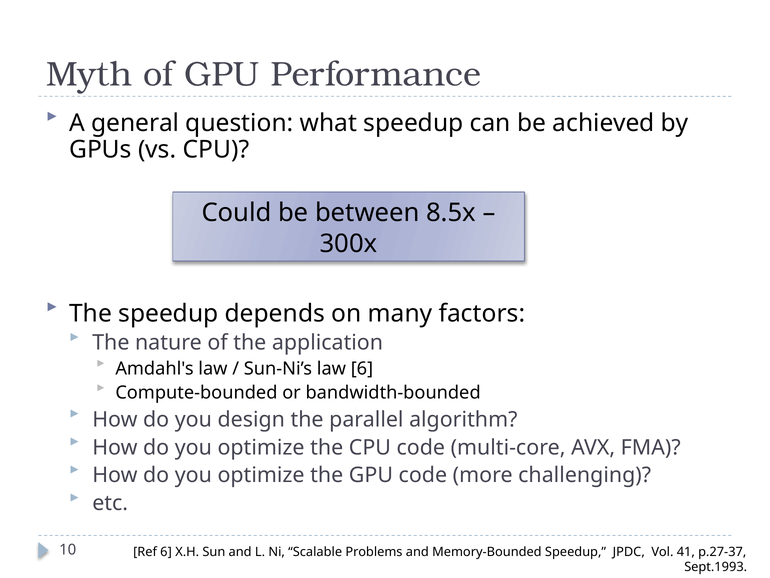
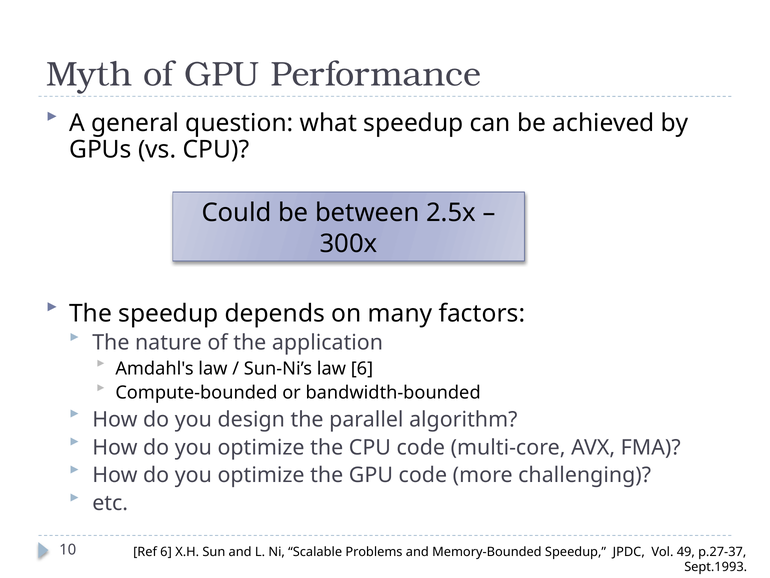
8.5x: 8.5x -> 2.5x
41: 41 -> 49
